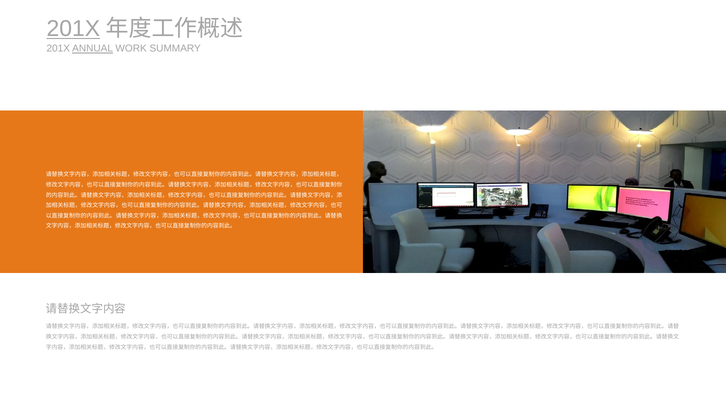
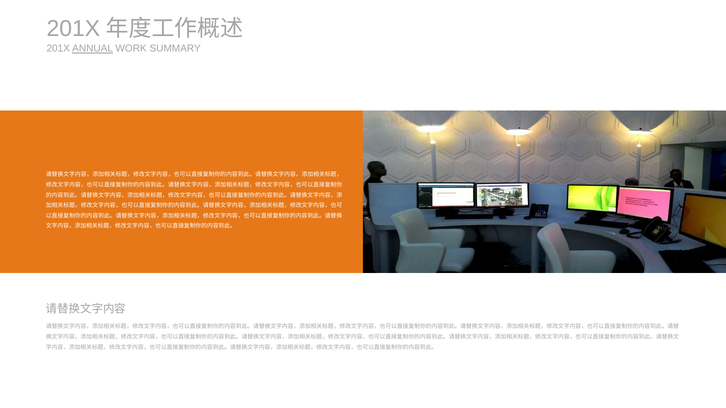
201X at (73, 29) underline: present -> none
